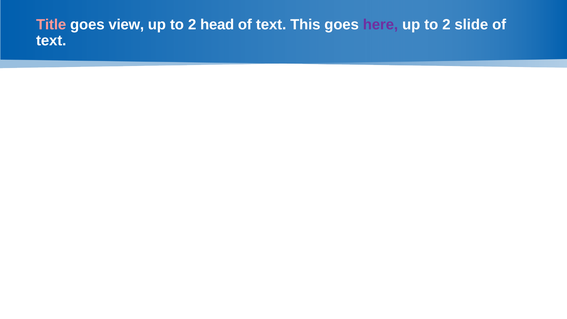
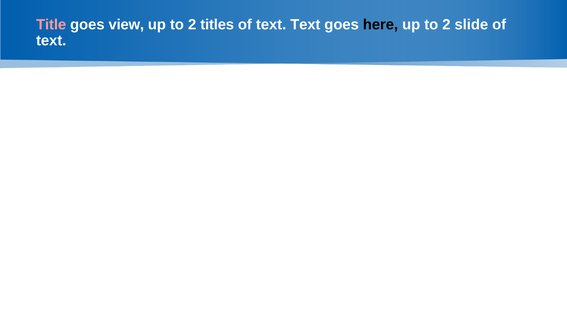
head: head -> titles
text This: This -> Text
here colour: purple -> black
